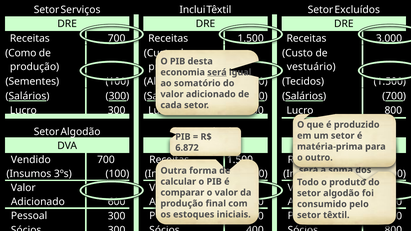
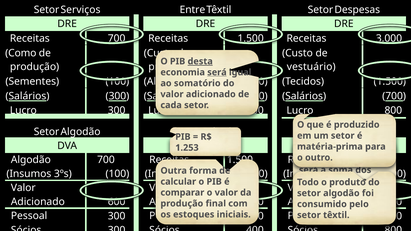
Inclui: Inclui -> Entre
Excluídos: Excluídos -> Despesas
desta underline: none -> present
6.872: 6.872 -> 1.253
Vendido at (31, 160): Vendido -> Algodão
